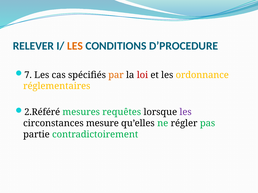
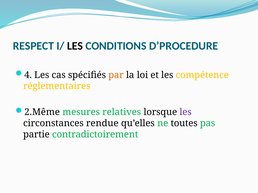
RELEVER: RELEVER -> RESPECT
LES at (75, 46) colour: orange -> black
7: 7 -> 4
loi colour: red -> black
ordonnance: ordonnance -> compétence
2.Référé: 2.Référé -> 2.Même
requêtes: requêtes -> relatives
mesure: mesure -> rendue
régler: régler -> toutes
